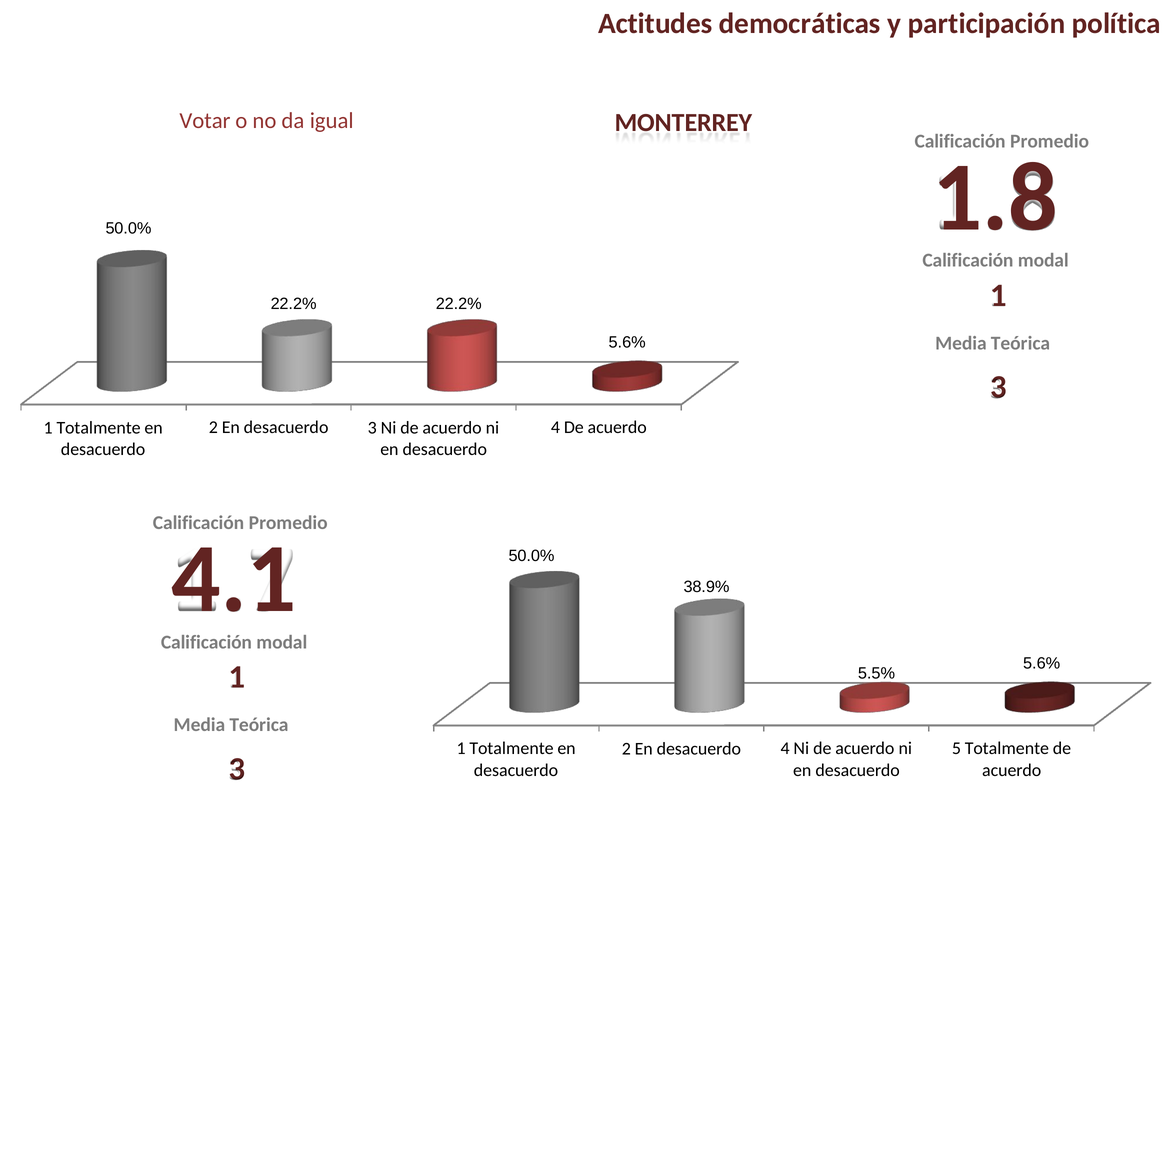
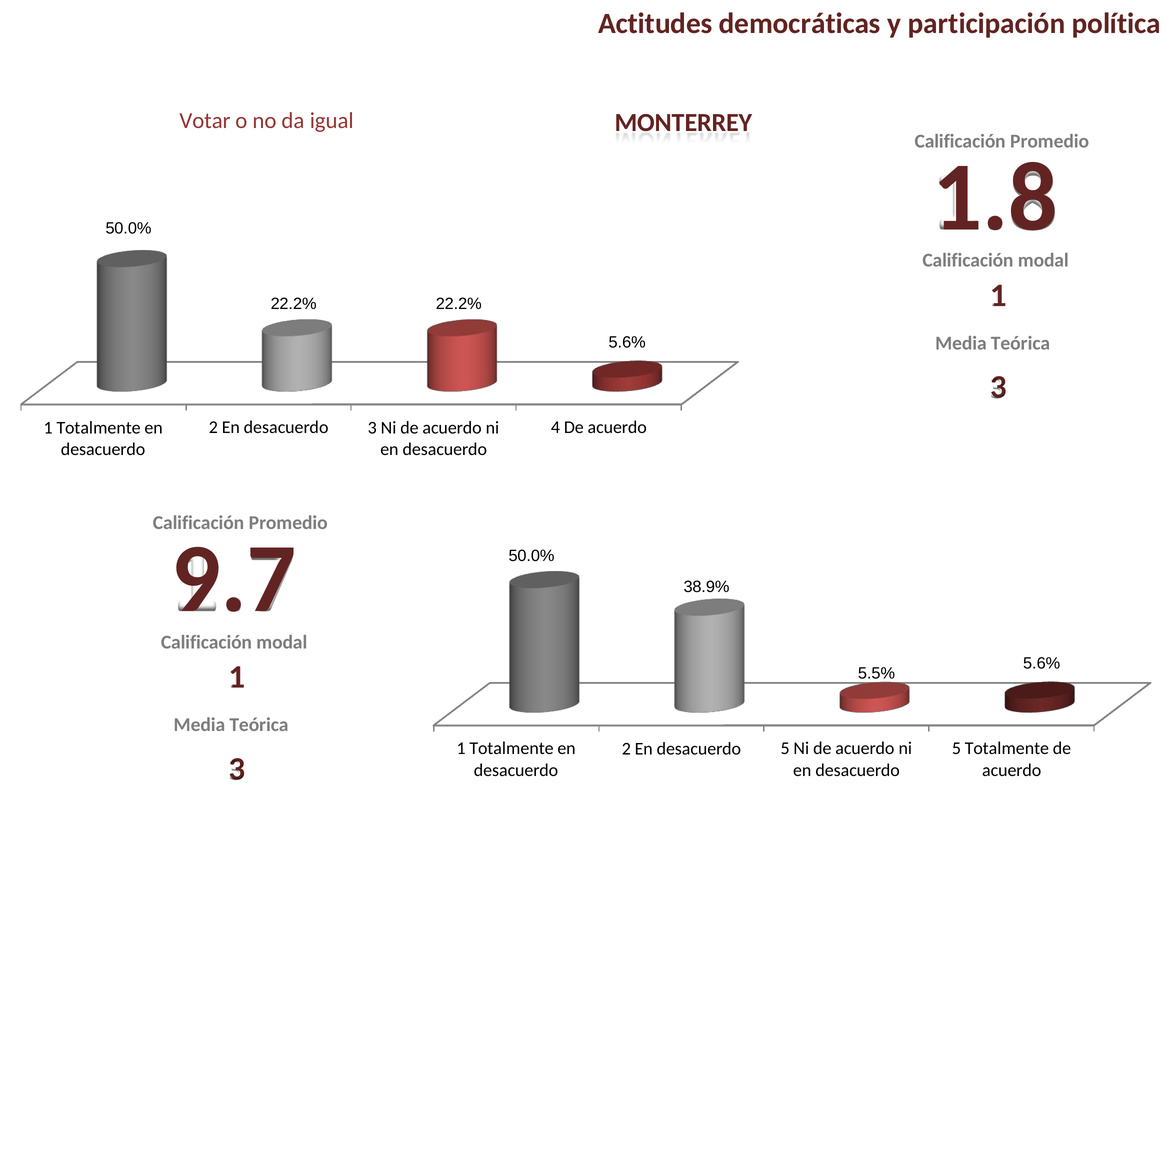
4.1: 4.1 -> 9.7
2 En desacuerdo 4: 4 -> 5
